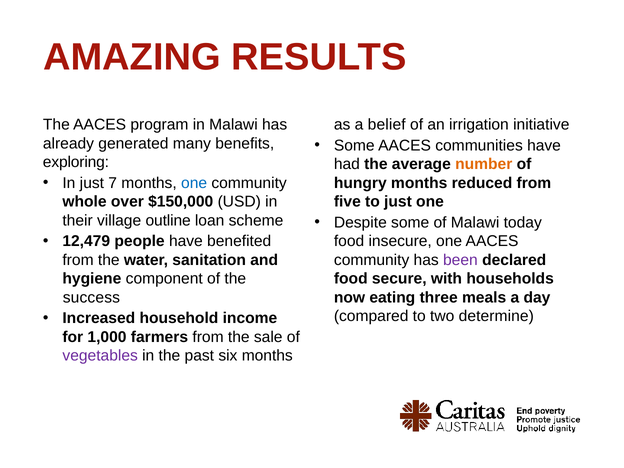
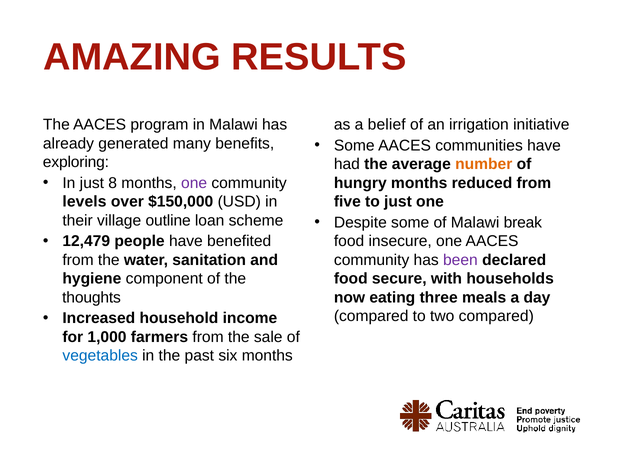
7: 7 -> 8
one at (194, 183) colour: blue -> purple
whole: whole -> levels
today: today -> break
success: success -> thoughts
two determine: determine -> compared
vegetables colour: purple -> blue
